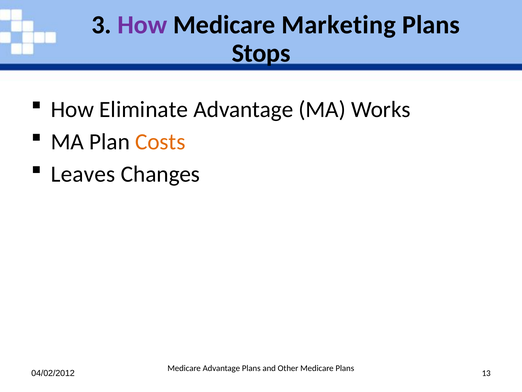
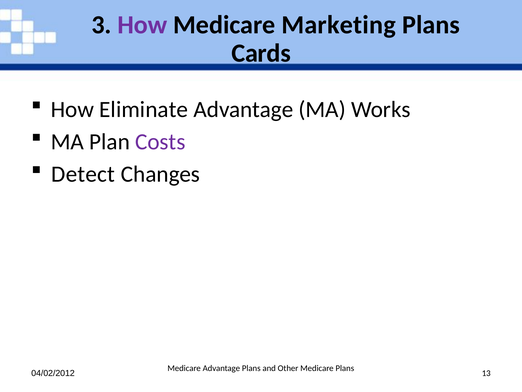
Stops: Stops -> Cards
Costs colour: orange -> purple
Leaves: Leaves -> Detect
